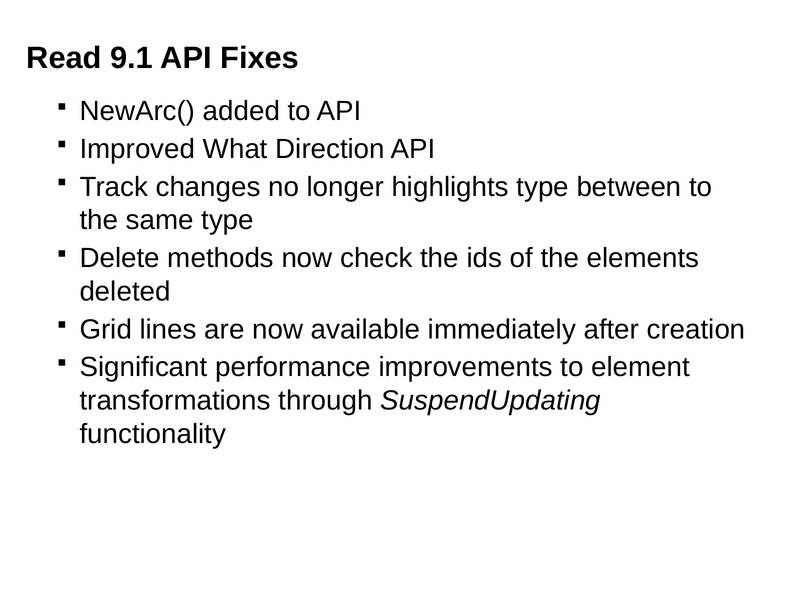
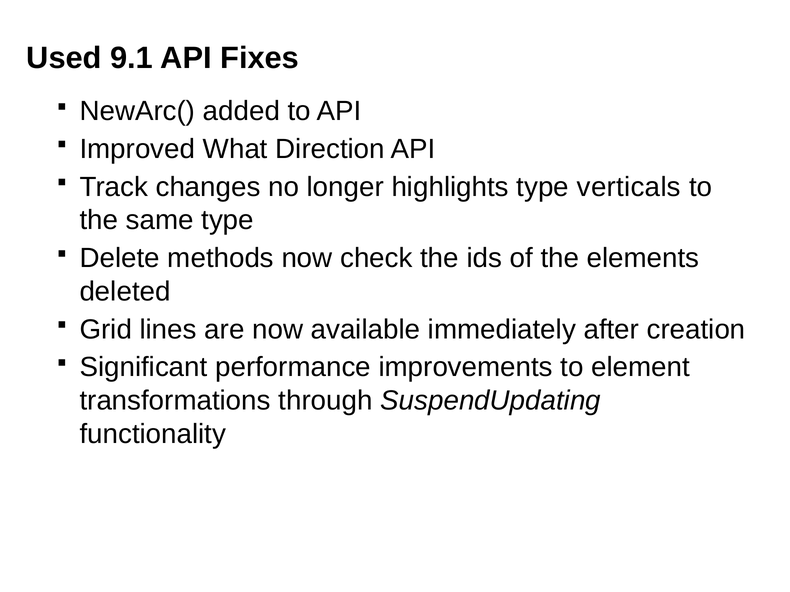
Read: Read -> Used
between: between -> verticals
